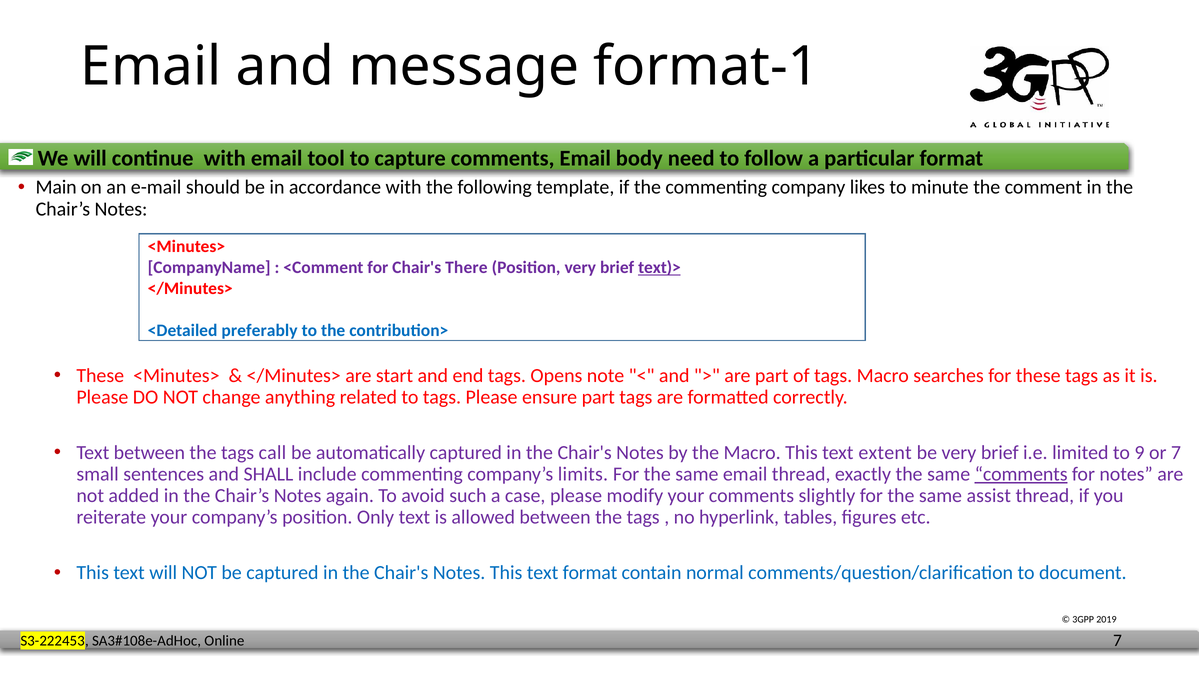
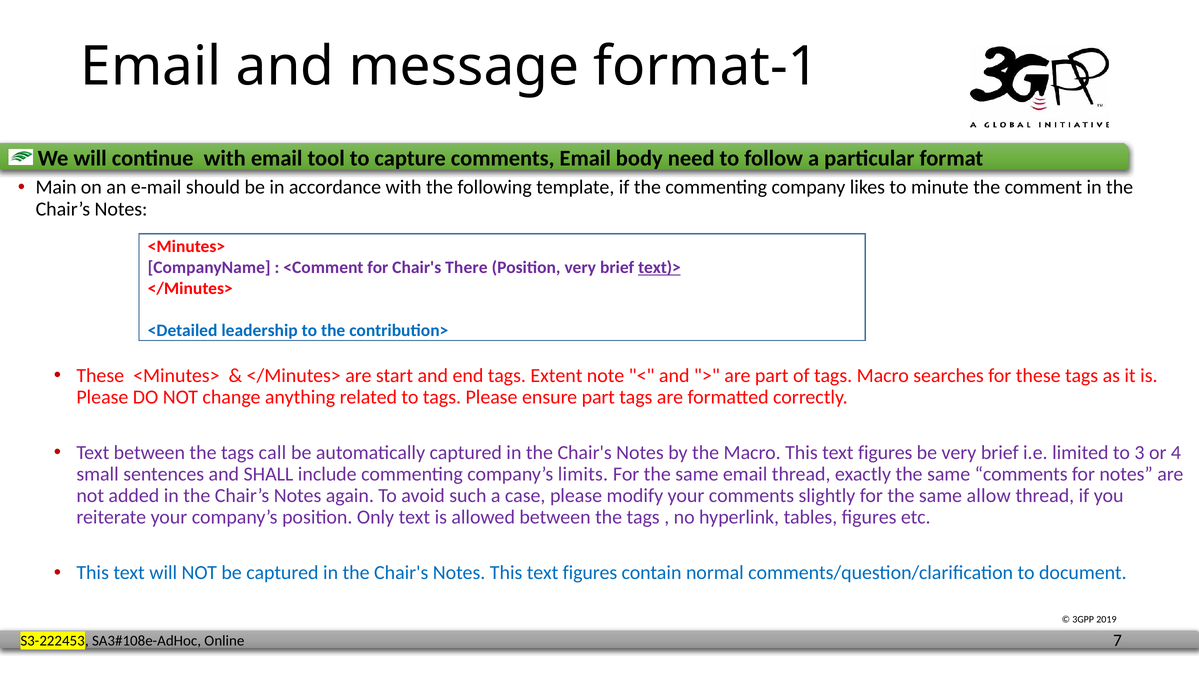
preferably: preferably -> leadership
Opens: Opens -> Extent
Macro This text extent: extent -> figures
9: 9 -> 3
or 7: 7 -> 4
comments at (1021, 475) underline: present -> none
assist: assist -> allow
Notes This text format: format -> figures
